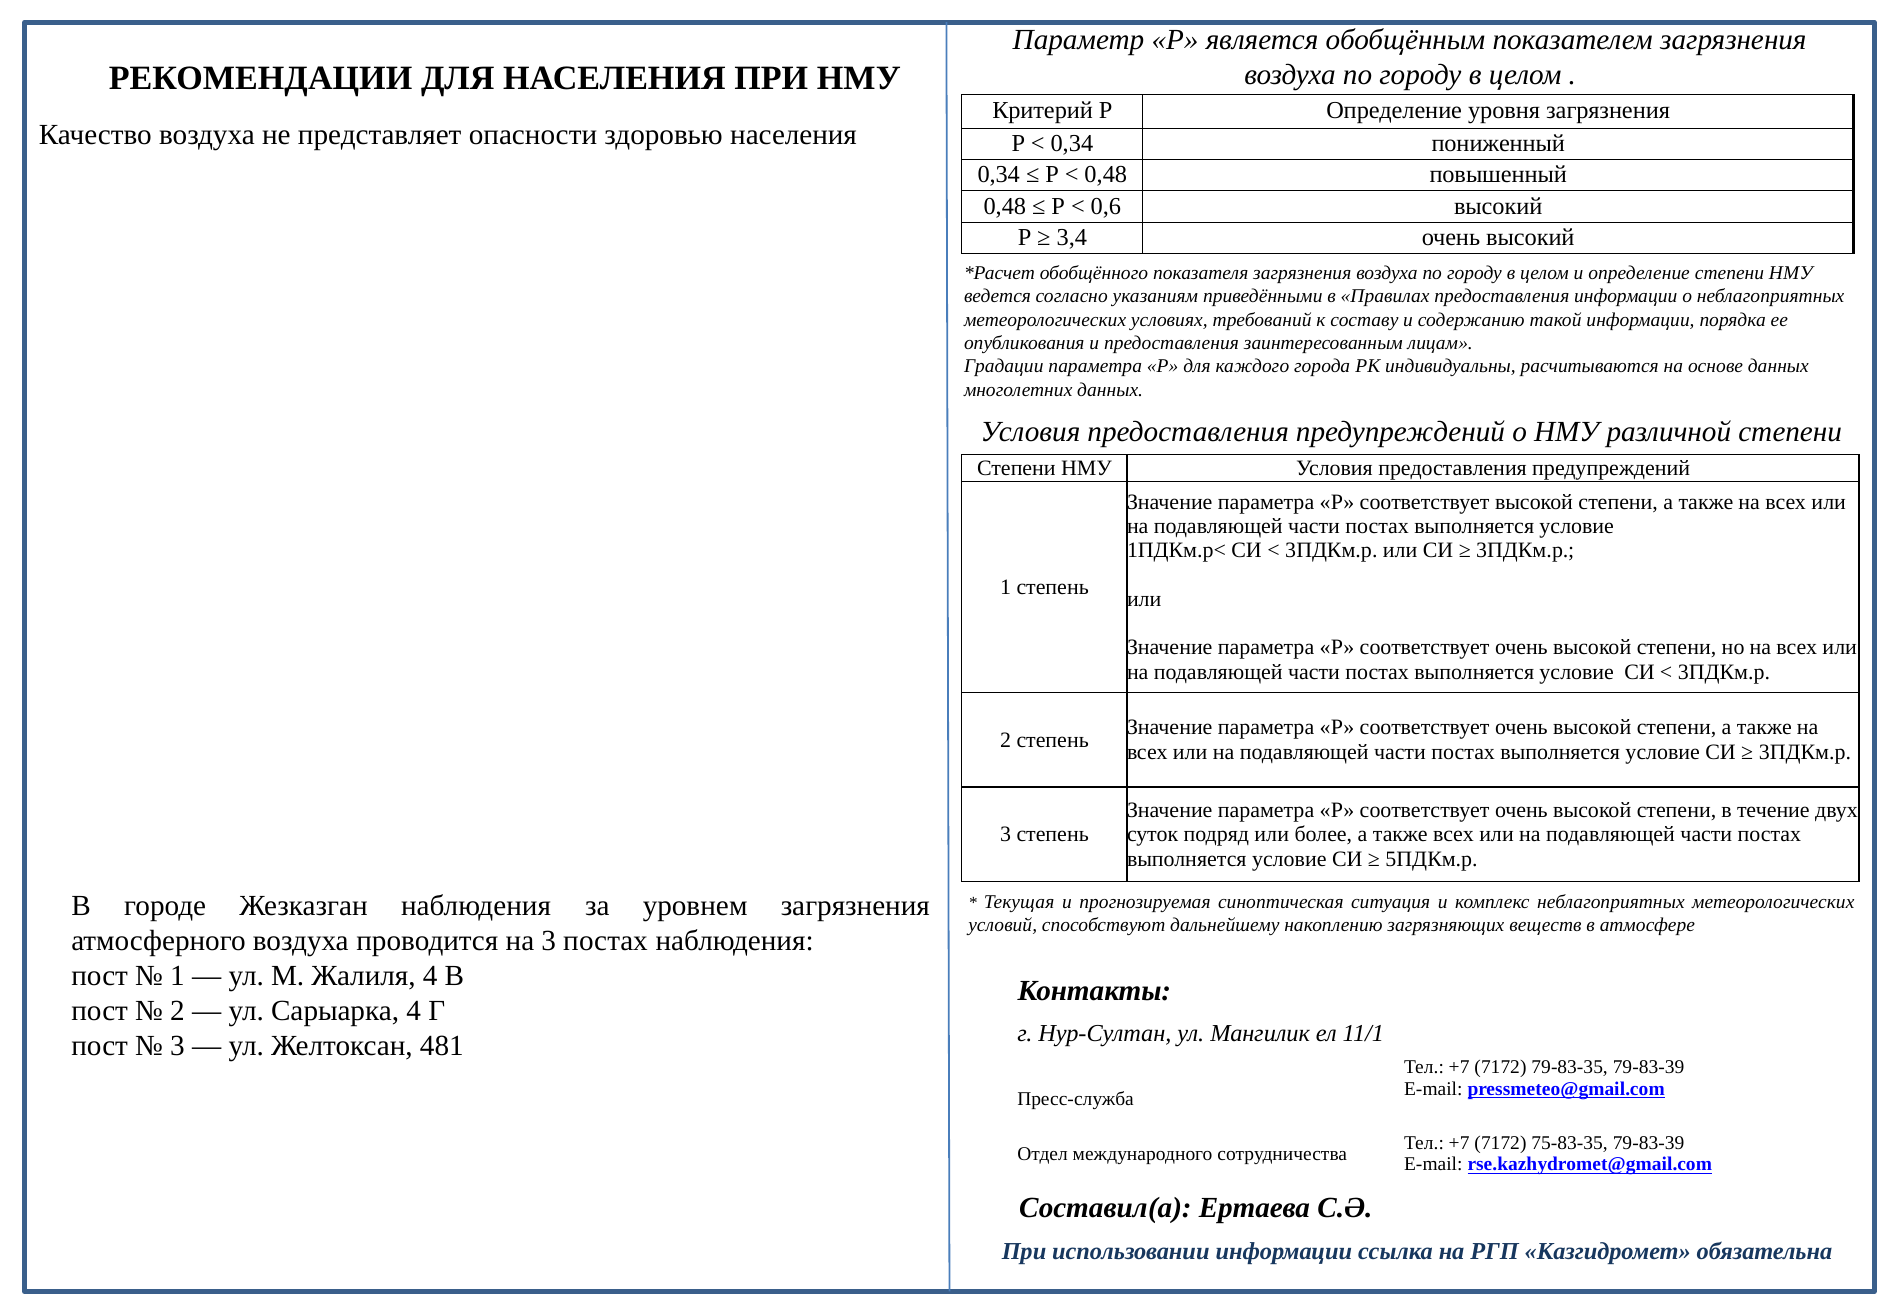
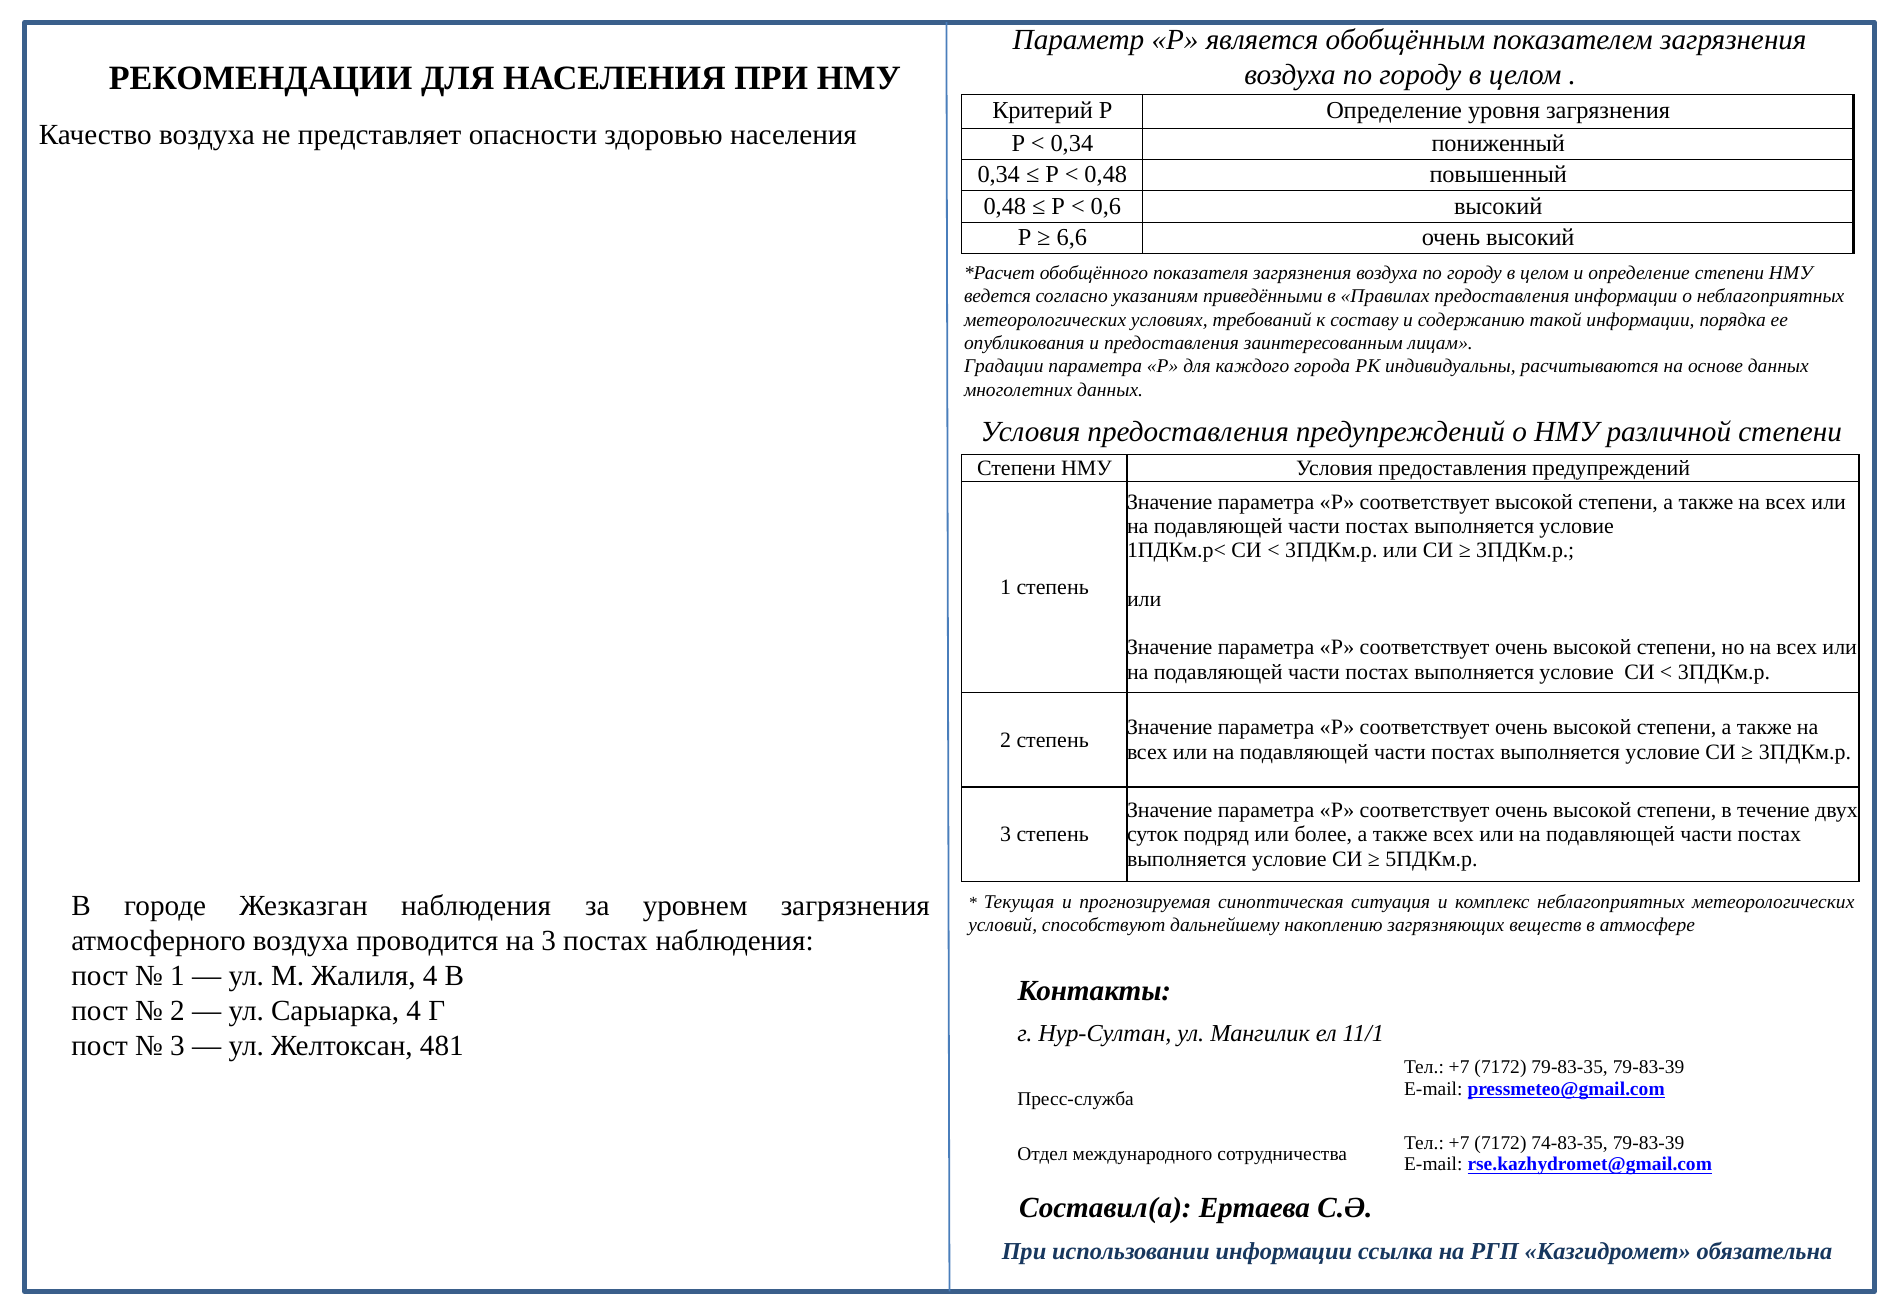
3,4: 3,4 -> 6,6
75-83-35: 75-83-35 -> 74-83-35
